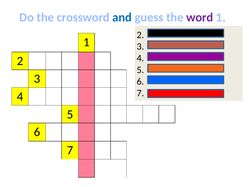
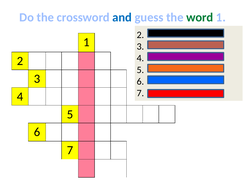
word colour: purple -> green
